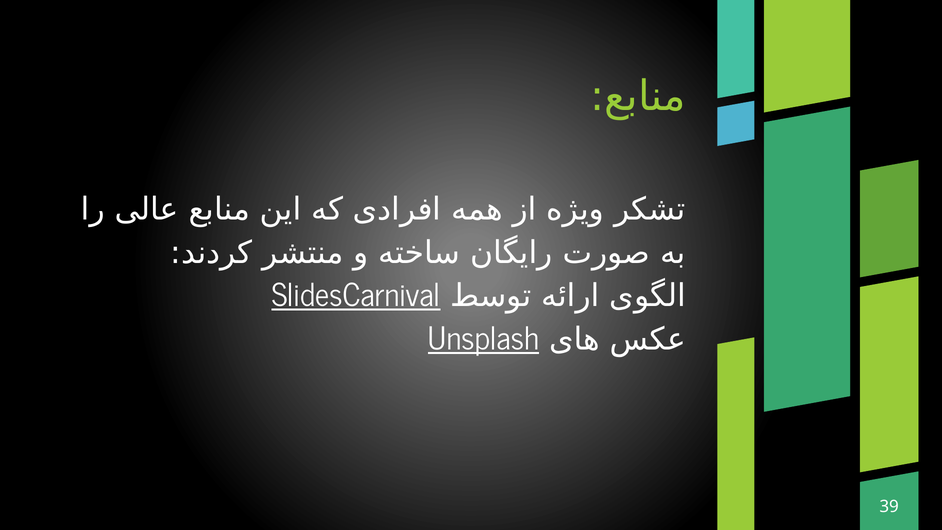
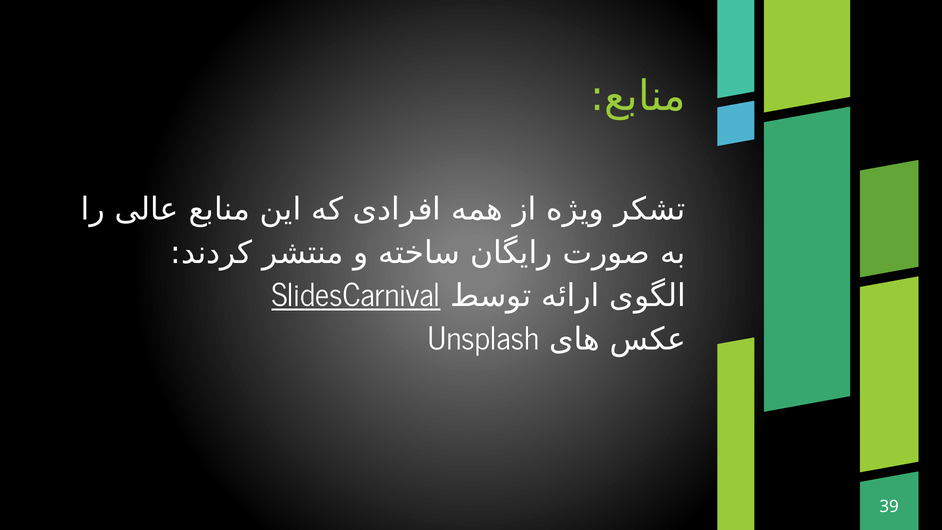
Unsplash underline: present -> none
